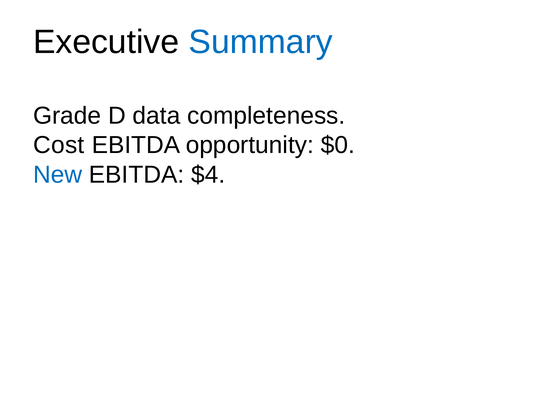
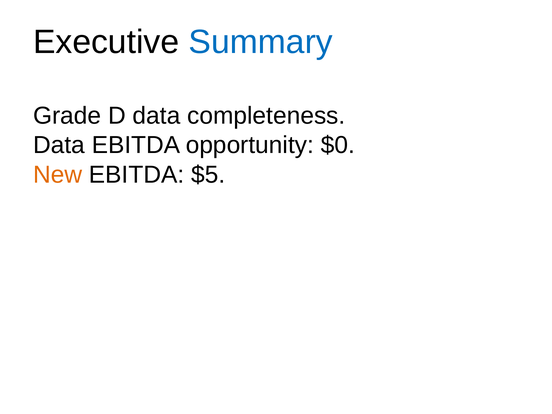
Cost at (59, 145): Cost -> Data
New colour: blue -> orange
$4: $4 -> $5
